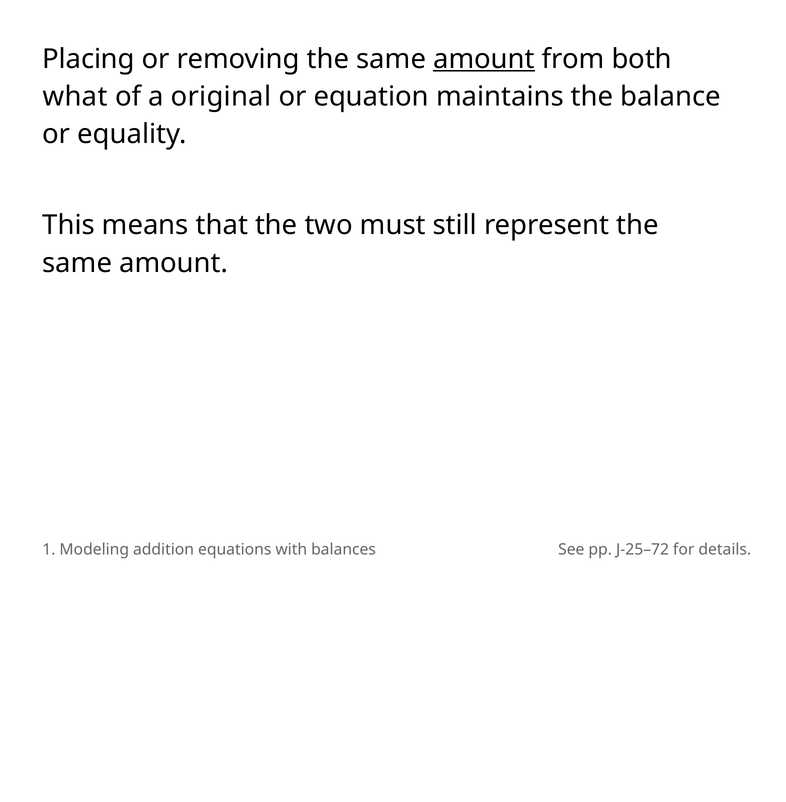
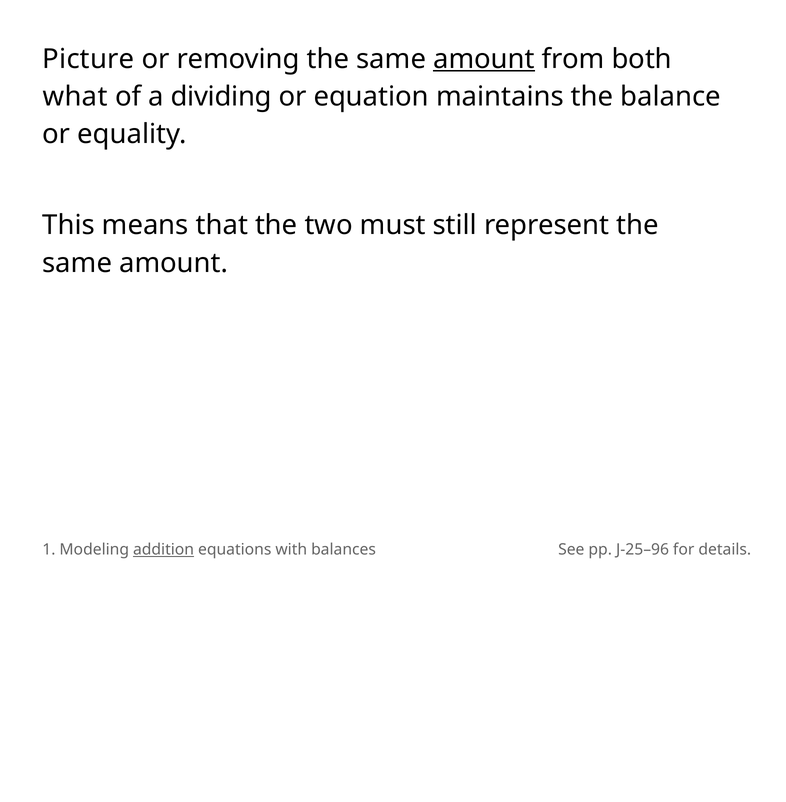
Placing: Placing -> Picture
original: original -> dividing
addition underline: none -> present
J-25–72: J-25–72 -> J-25–96
